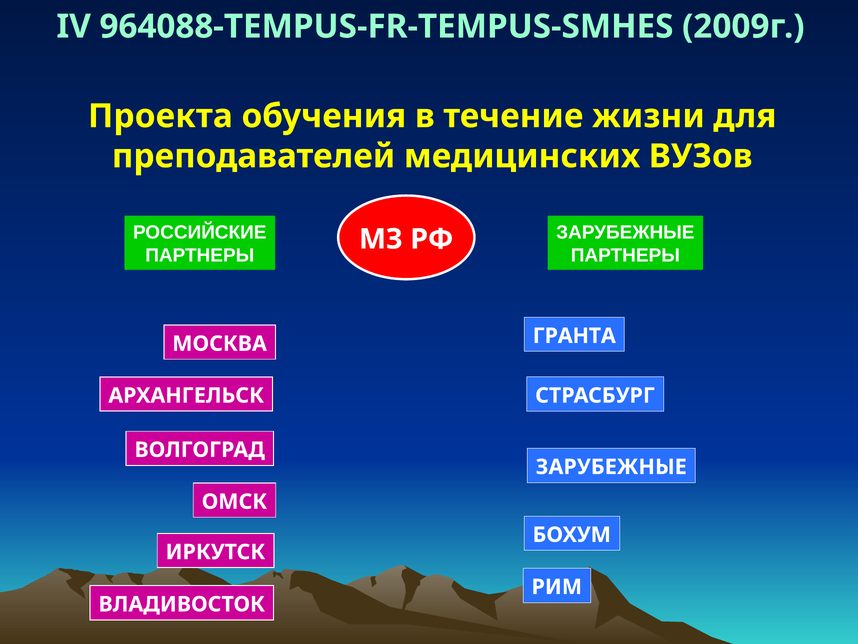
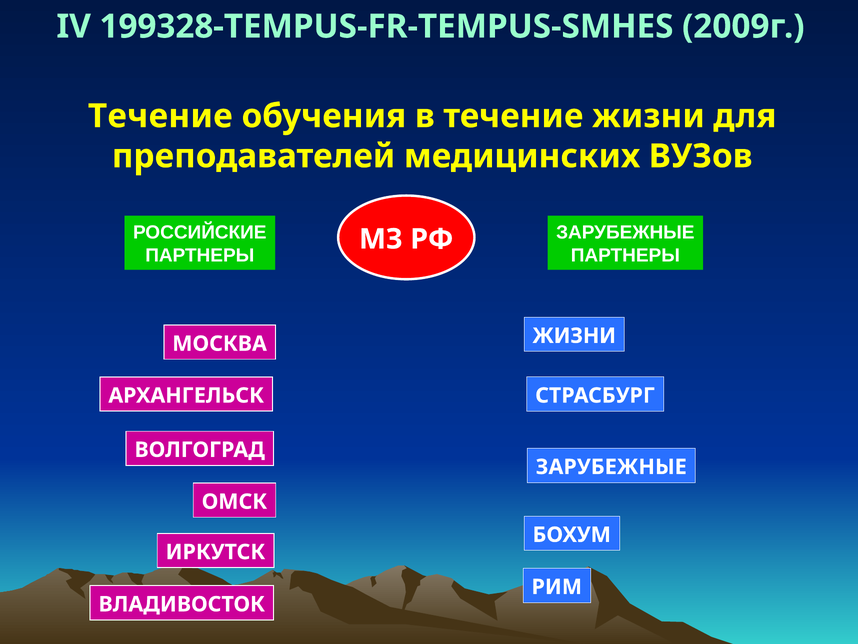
964088-TEMPUS-FR-TEMPUS-SMHES: 964088-TEMPUS-FR-TEMPUS-SMHES -> 199328-TEMPUS-FR-TEMPUS-SMHES
Проекта at (160, 116): Проекта -> Течение
ГРАНТА at (574, 336): ГРАНТА -> ЖИЗНИ
